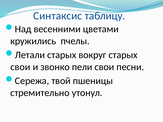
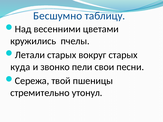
Синтаксис: Синтаксис -> Бесшумно
свои at (20, 67): свои -> куда
